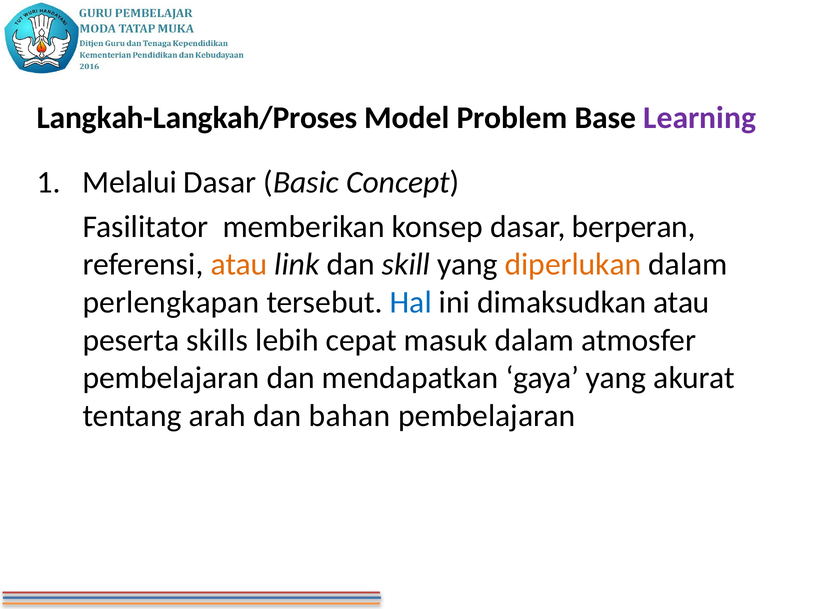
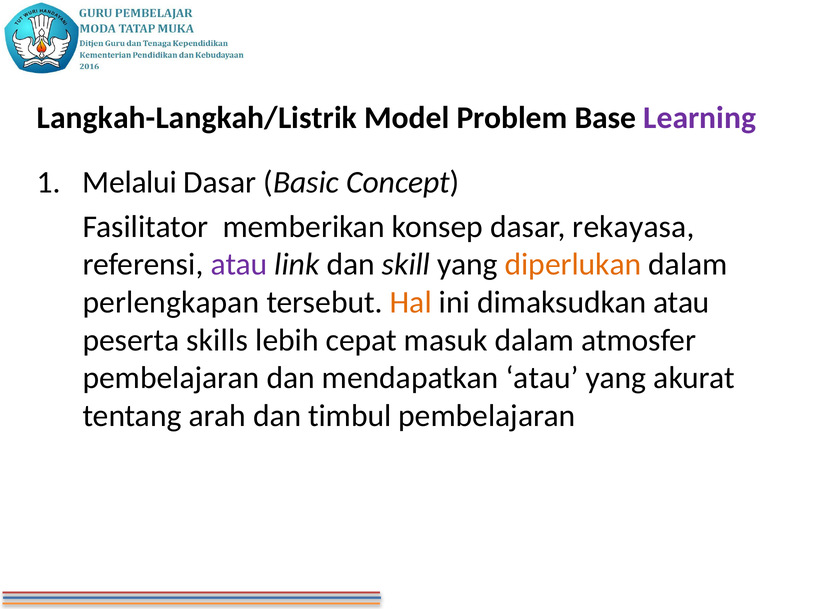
Langkah-Langkah/Proses: Langkah-Langkah/Proses -> Langkah-Langkah/Listrik
berperan: berperan -> rekayasa
atau at (239, 265) colour: orange -> purple
Hal colour: blue -> orange
mendapatkan gaya: gaya -> atau
bahan: bahan -> timbul
